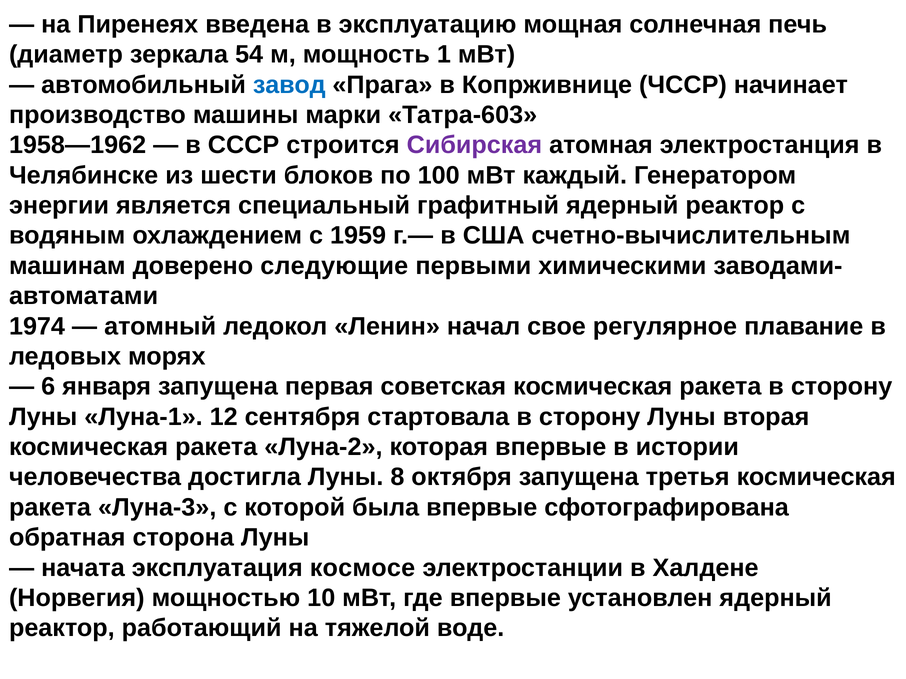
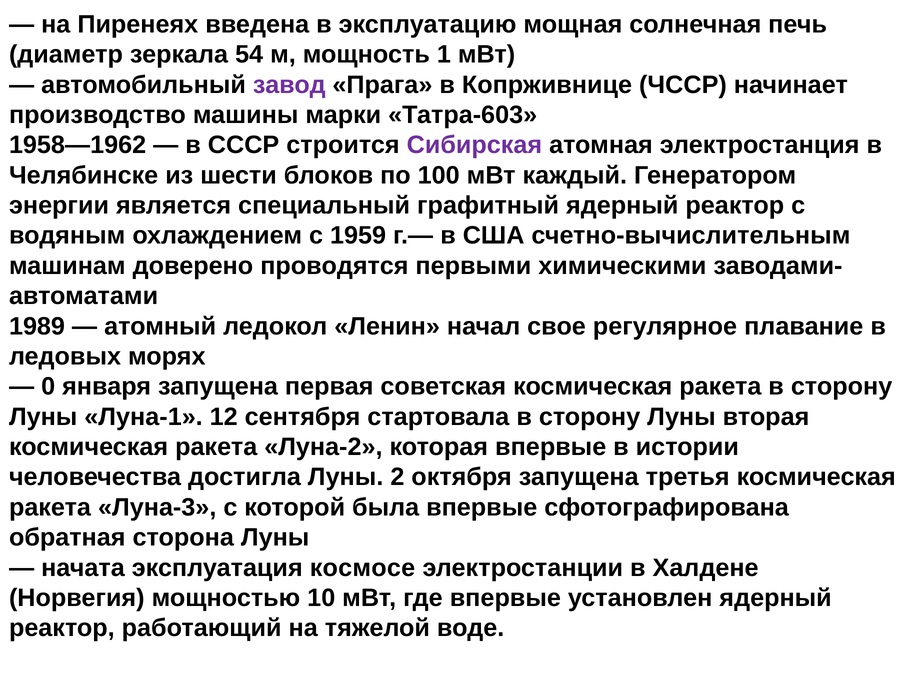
завод colour: blue -> purple
следующие: следующие -> проводятся
1974: 1974 -> 1989
6: 6 -> 0
8: 8 -> 2
